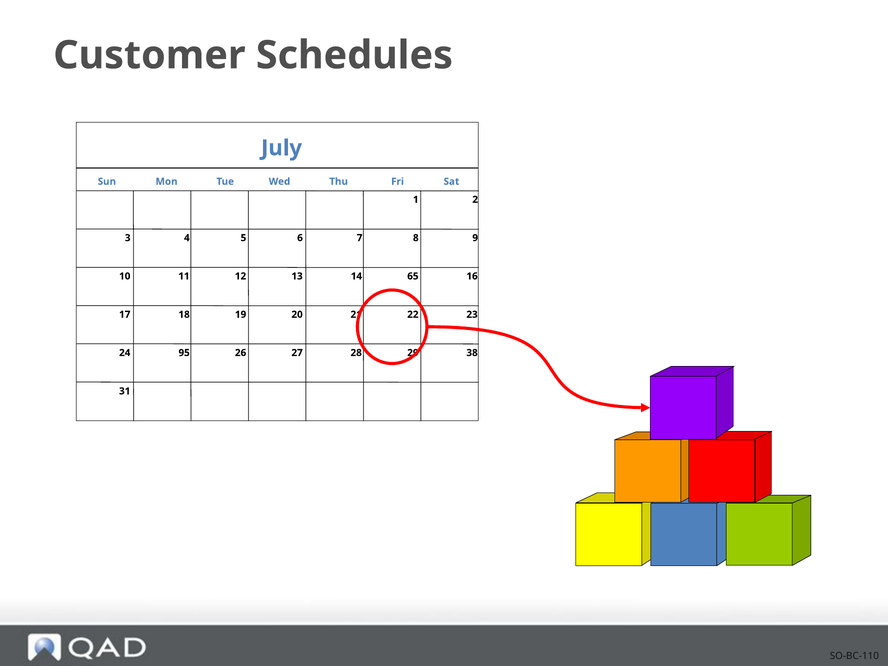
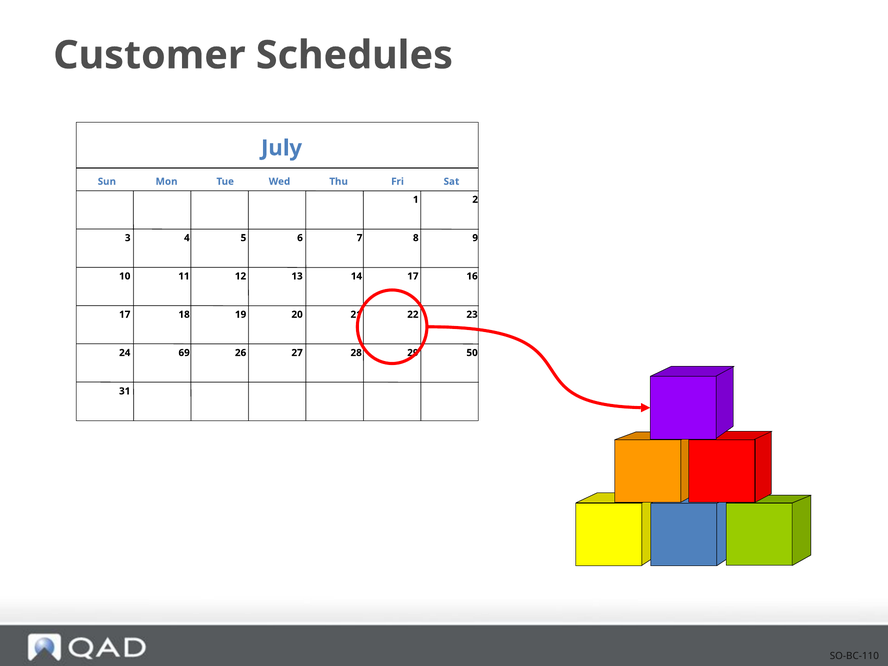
14 65: 65 -> 17
95: 95 -> 69
38: 38 -> 50
